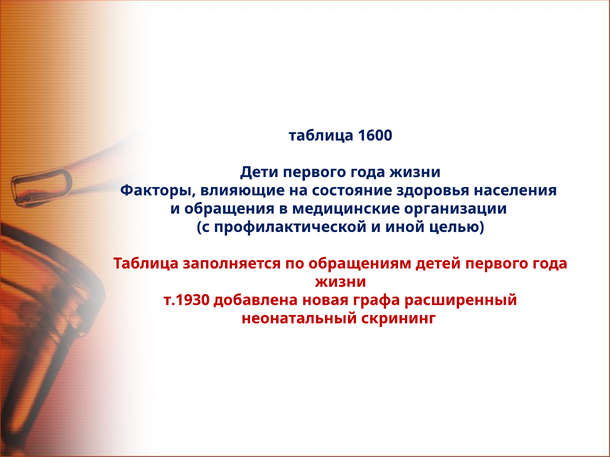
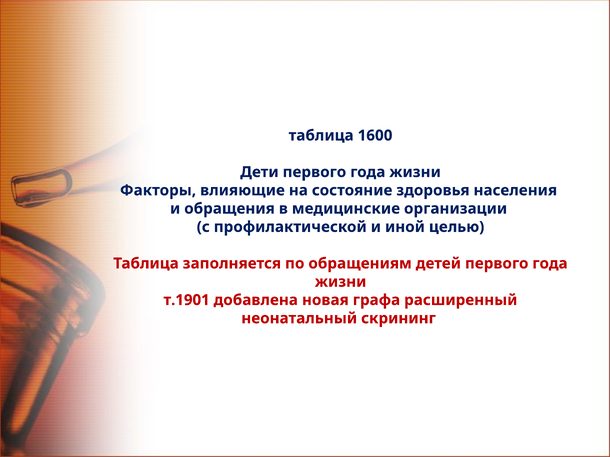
т.1930: т.1930 -> т.1901
